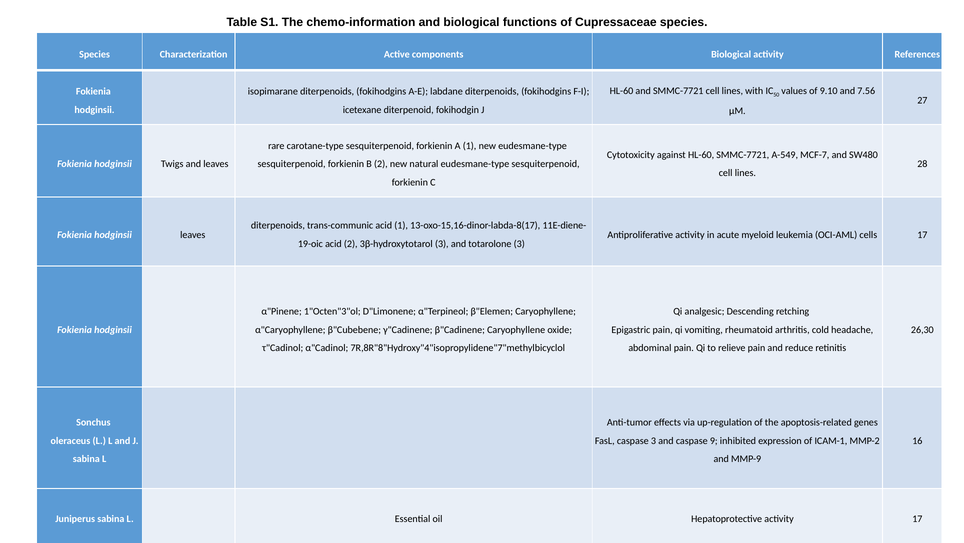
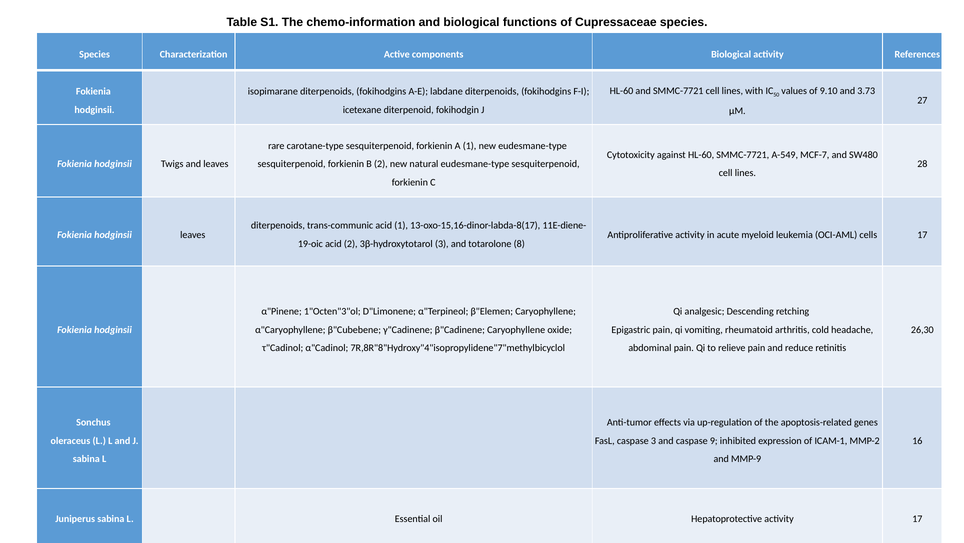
7.56: 7.56 -> 3.73
totarolone 3: 3 -> 8
